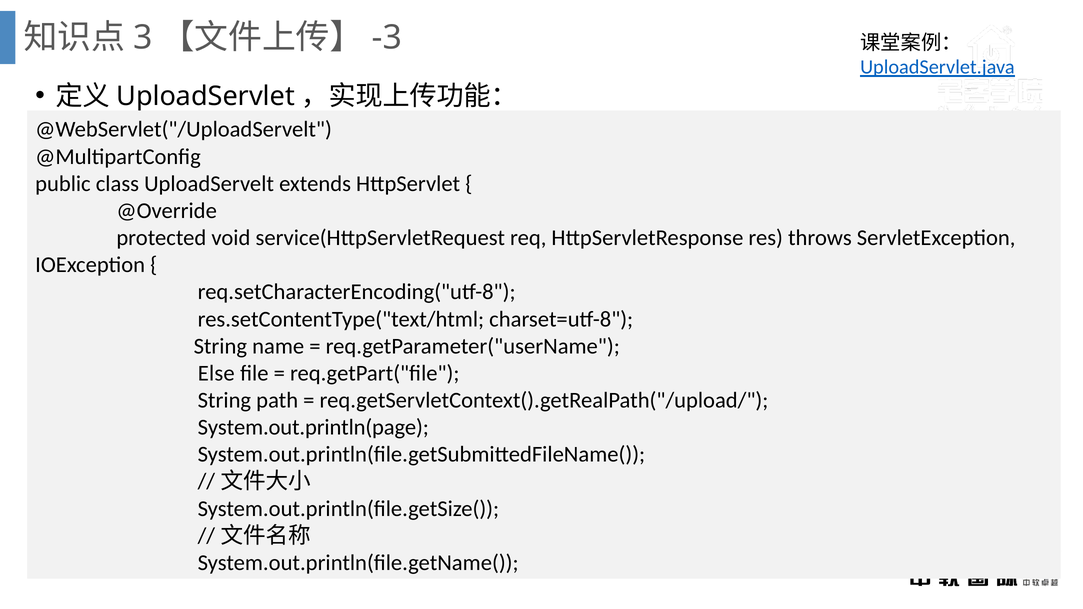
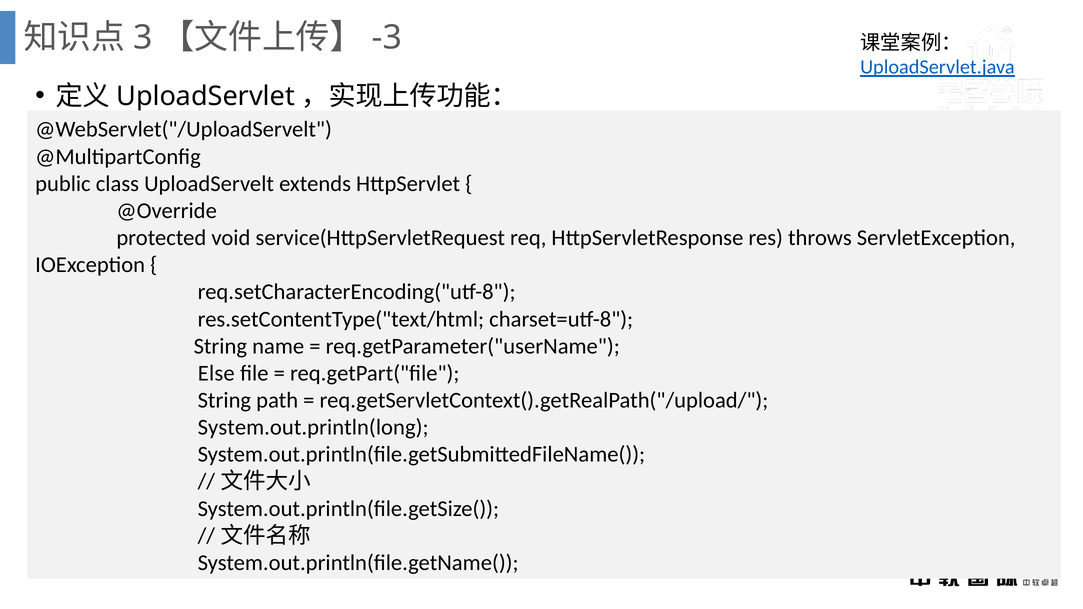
System.out.println(page: System.out.println(page -> System.out.println(long
